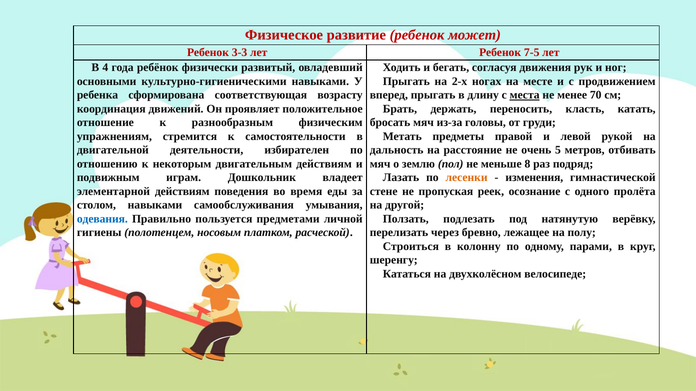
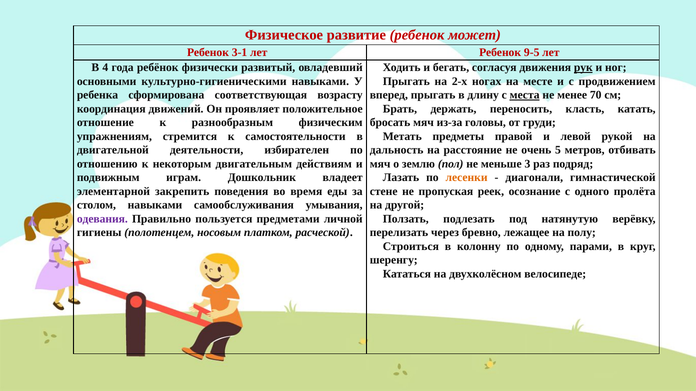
3-3: 3-3 -> 3-1
7-5: 7-5 -> 9-5
рук underline: none -> present
8: 8 -> 3
изменения: изменения -> диагонали
элементарной действиям: действиям -> закрепить
одевания colour: blue -> purple
